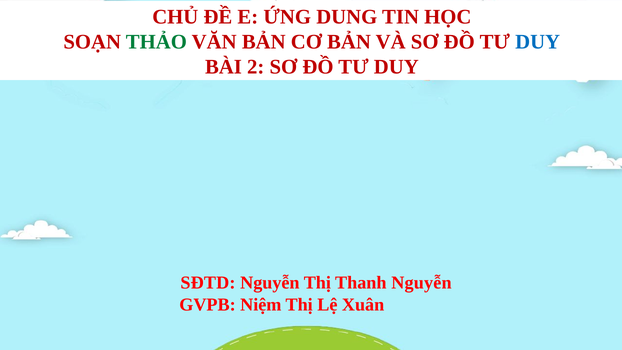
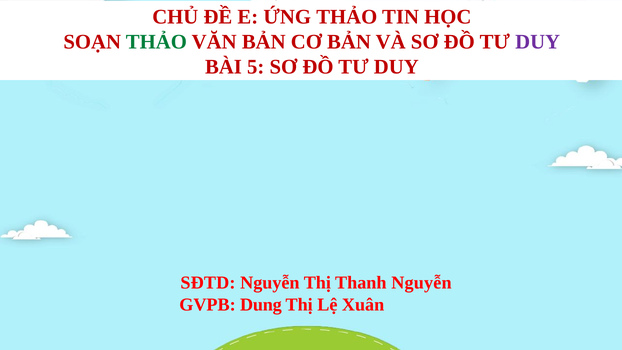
ỨNG DUNG: DUNG -> THẢO
DUY at (538, 42) colour: blue -> purple
2: 2 -> 5
Niệm: Niệm -> Dung
